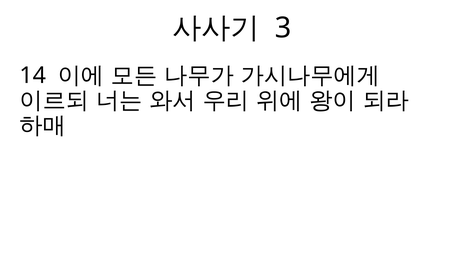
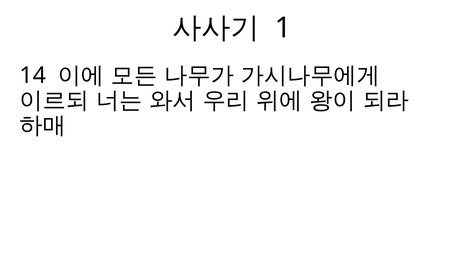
3: 3 -> 1
